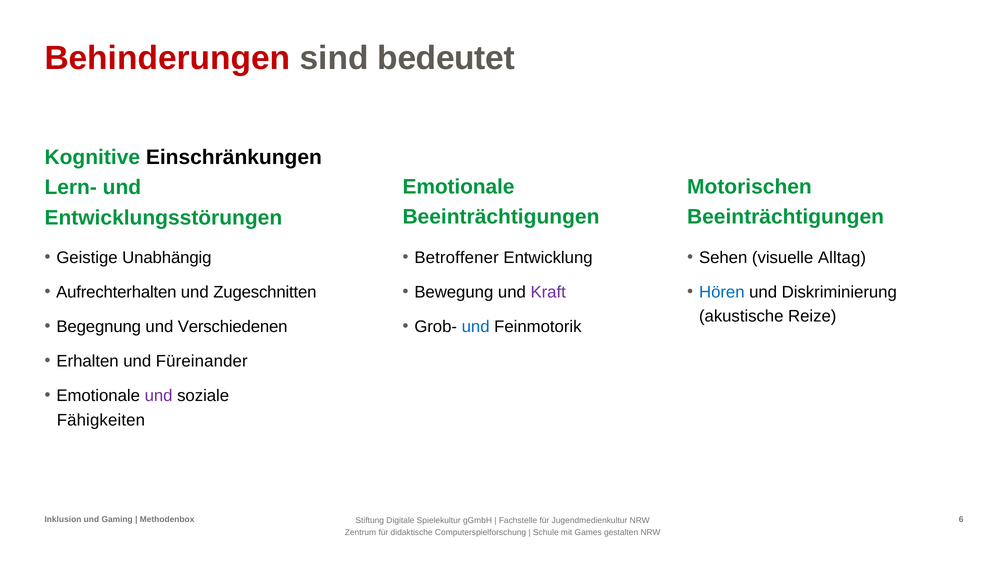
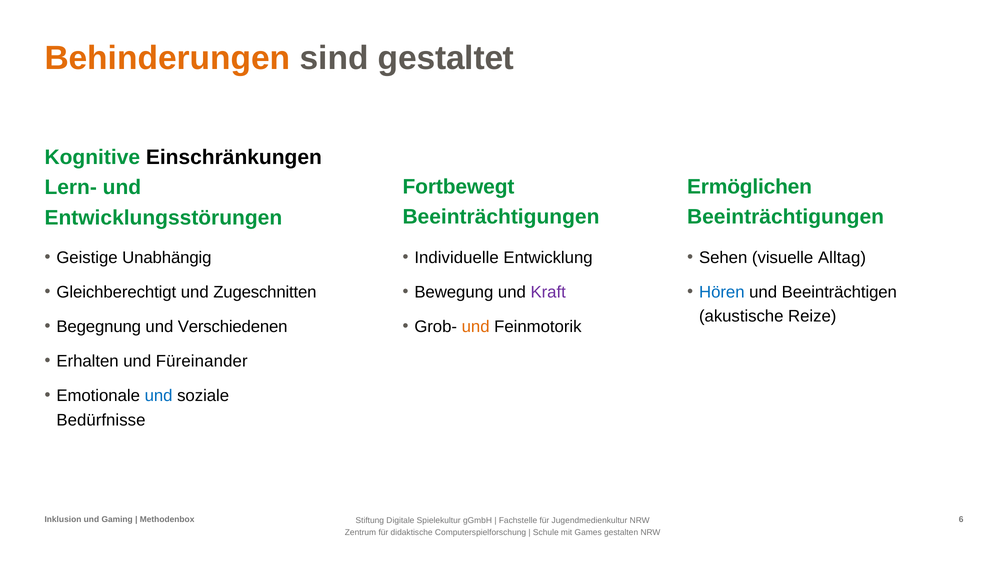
Behinderungen colour: red -> orange
bedeutet: bedeutet -> gestaltet
Emotionale at (458, 187): Emotionale -> Fortbewegt
Motorischen: Motorischen -> Ermöglichen
Betroffener: Betroffener -> Individuelle
Aufrechterhalten: Aufrechterhalten -> Gleichberechtigt
Diskriminierung: Diskriminierung -> Beeinträchtigen
und at (476, 327) colour: blue -> orange
und at (159, 396) colour: purple -> blue
Fähigkeiten: Fähigkeiten -> Bedürfnisse
